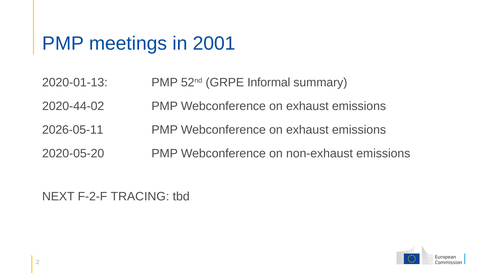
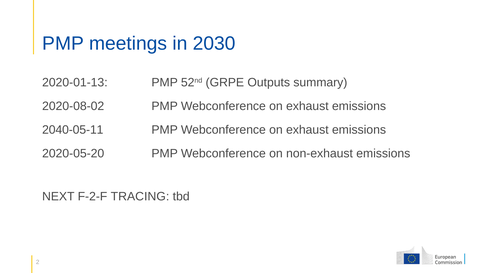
2001: 2001 -> 2030
Informal: Informal -> Outputs
2020-44-02: 2020-44-02 -> 2020-08-02
2026-05-11: 2026-05-11 -> 2040-05-11
